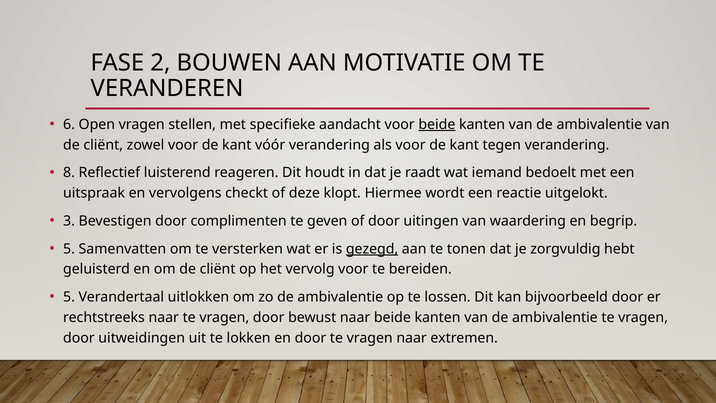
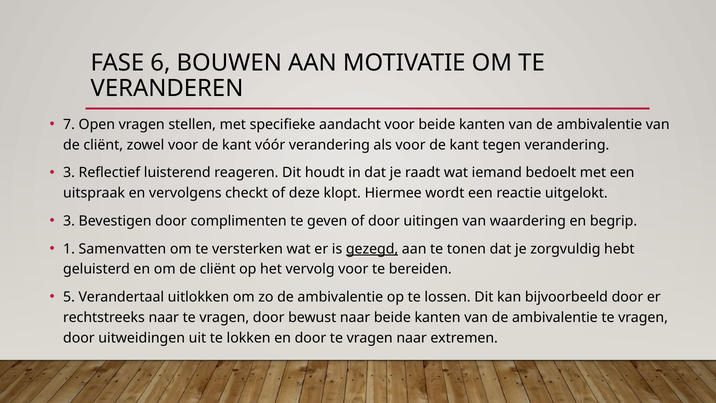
2: 2 -> 6
6: 6 -> 7
beide at (437, 124) underline: present -> none
8 at (69, 173): 8 -> 3
5 at (69, 249): 5 -> 1
